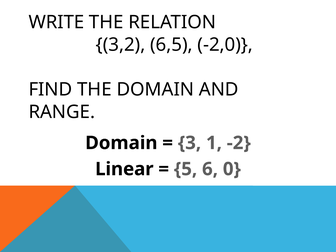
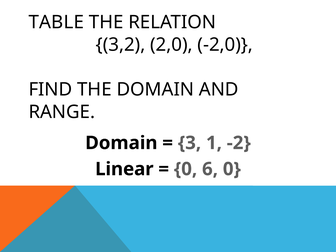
WRITE: WRITE -> TABLE
6,5: 6,5 -> 2,0
5 at (186, 169): 5 -> 0
